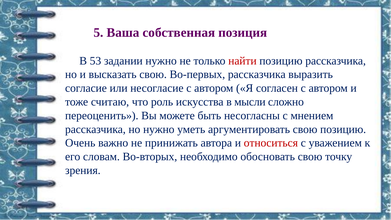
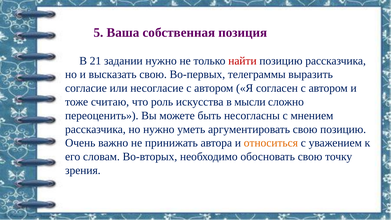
53: 53 -> 21
Во-первых рассказчика: рассказчика -> телеграммы
относиться colour: red -> orange
